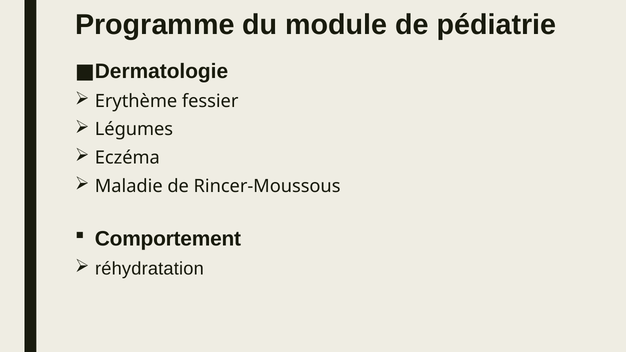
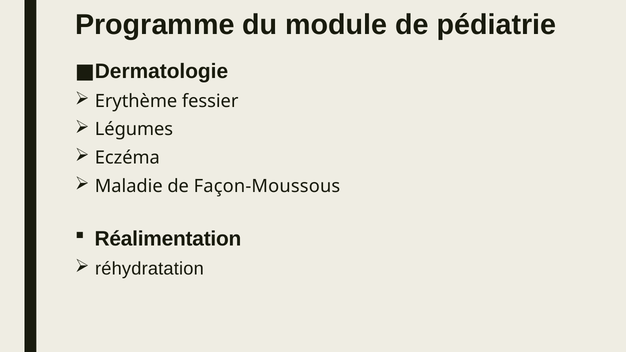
Rincer-Moussous: Rincer-Moussous -> Façon-Moussous
Comportement: Comportement -> Réalimentation
